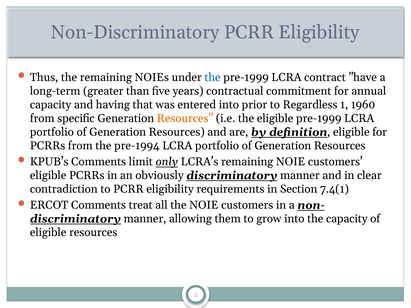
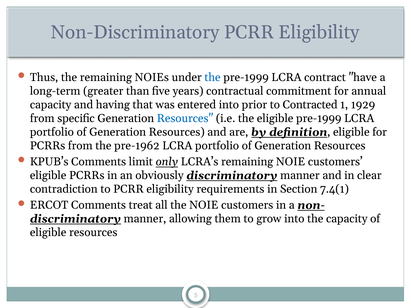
Regardless: Regardless -> Contracted
1960: 1960 -> 1929
Resources at (185, 119) colour: orange -> blue
pre-1994: pre-1994 -> pre-1962
